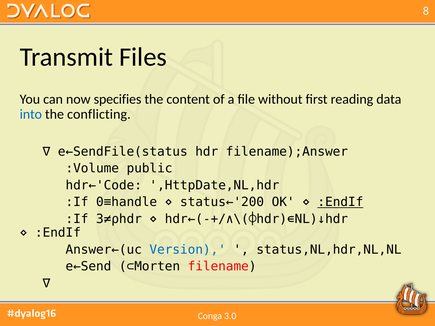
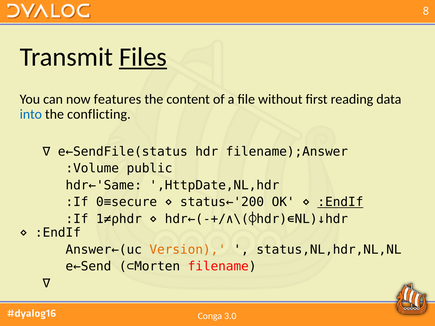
Files underline: none -> present
specifies: specifies -> features
hdr←'Code: hdr←'Code -> hdr←'Same
0≡handle: 0≡handle -> 0≡secure
3≠⍴hdr: 3≠⍴hdr -> 1≠⍴hdr
Version colour: blue -> orange
